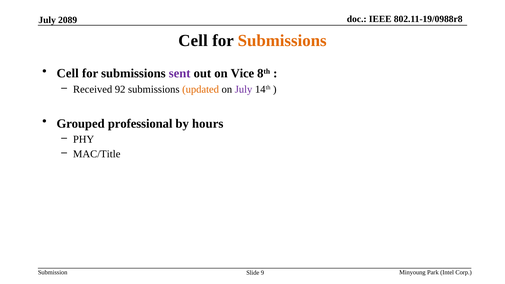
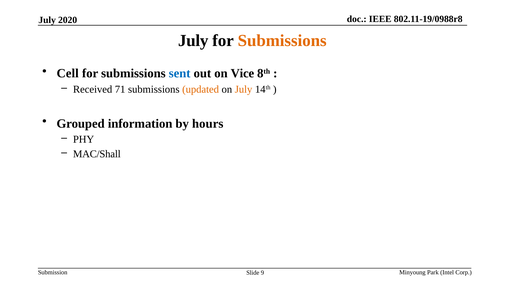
2089: 2089 -> 2020
Cell at (193, 41): Cell -> July
sent colour: purple -> blue
92: 92 -> 71
July at (244, 89) colour: purple -> orange
professional: professional -> information
MAC/Title: MAC/Title -> MAC/Shall
